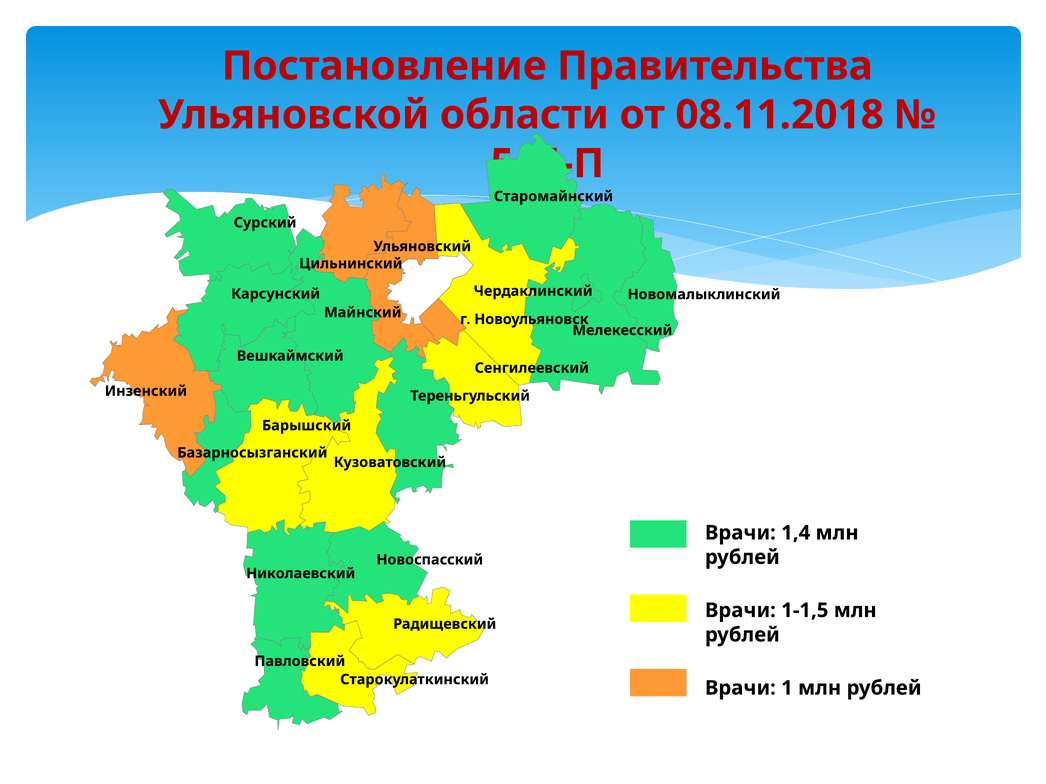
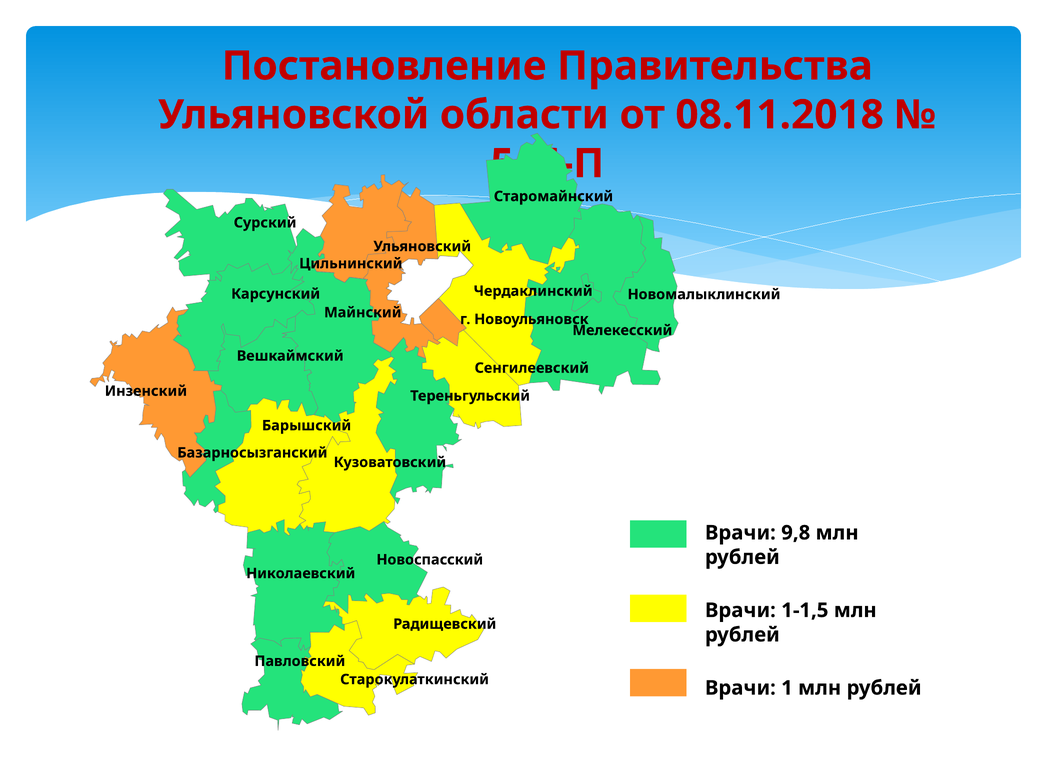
1,4: 1,4 -> 9,8
